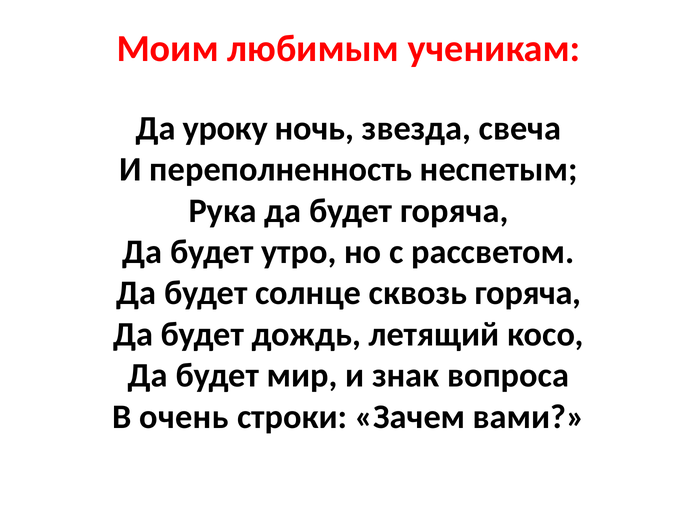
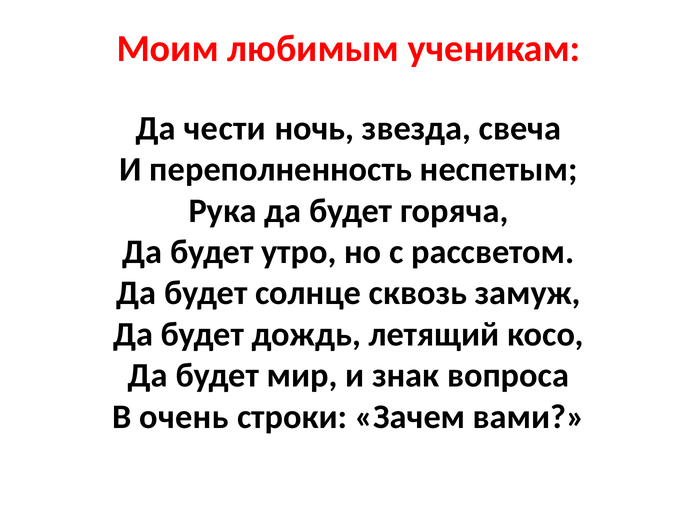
уроку: уроку -> чести
сквозь горяча: горяча -> замуж
